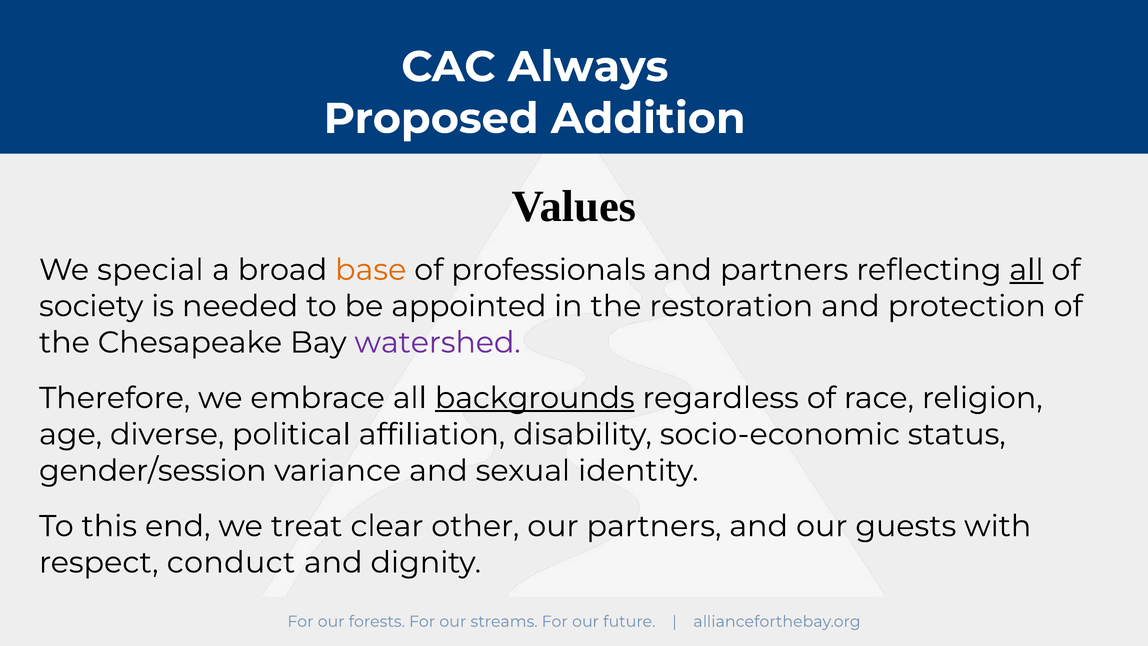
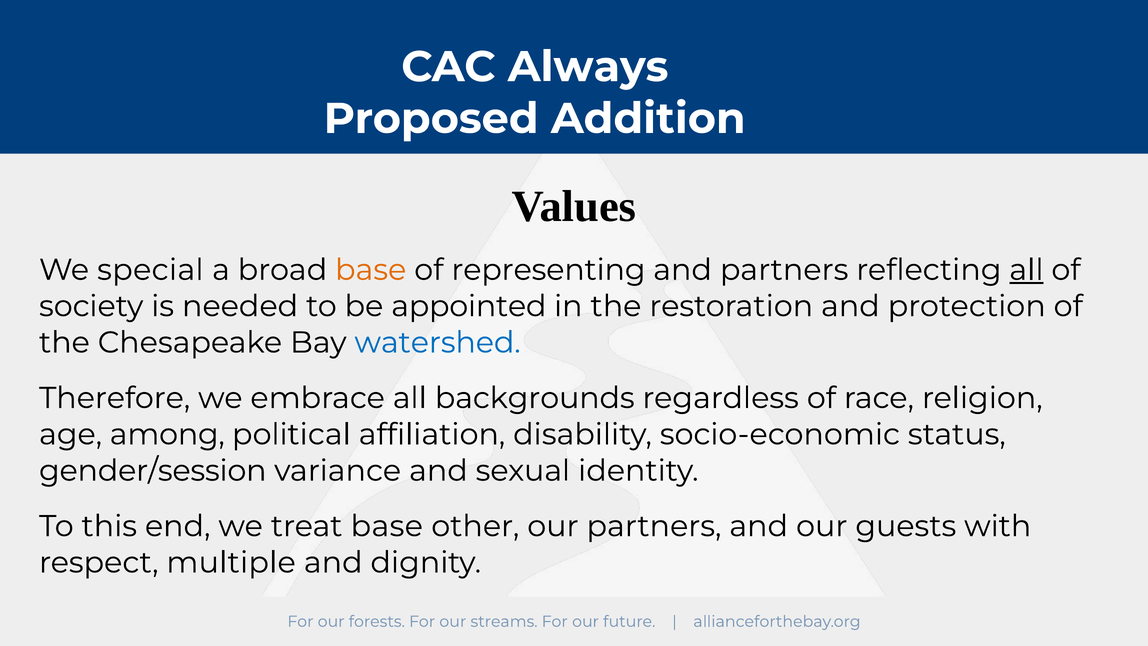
professionals: professionals -> representing
watershed colour: purple -> blue
backgrounds underline: present -> none
diverse: diverse -> among
treat clear: clear -> base
conduct: conduct -> multiple
